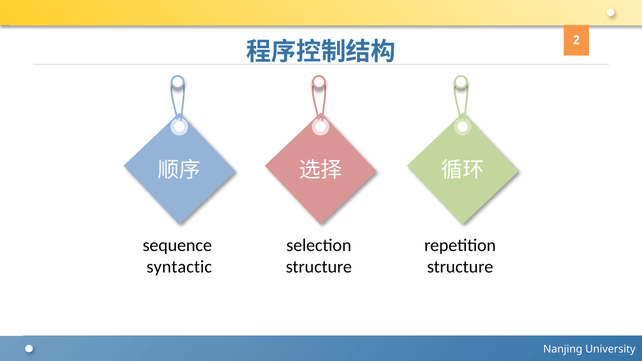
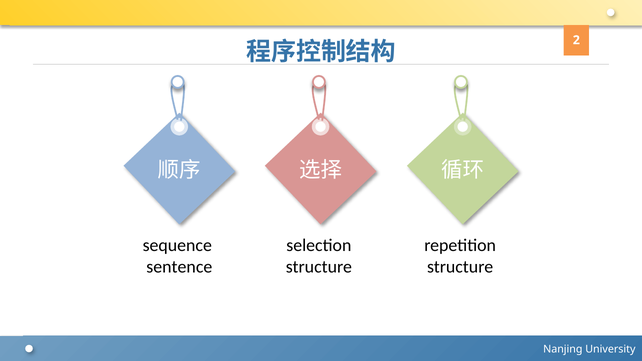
syntactic: syntactic -> sentence
